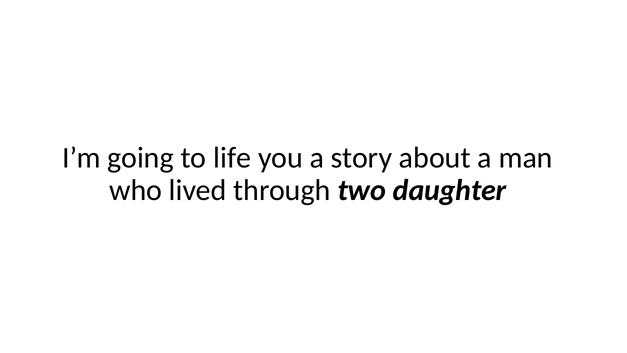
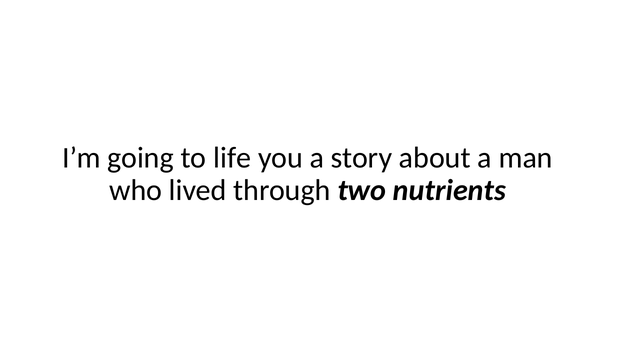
daughter: daughter -> nutrients
